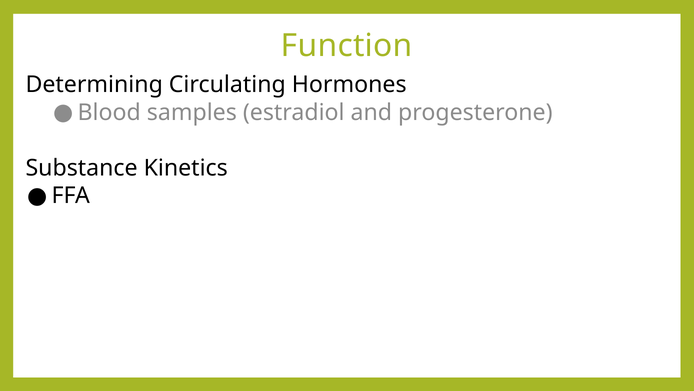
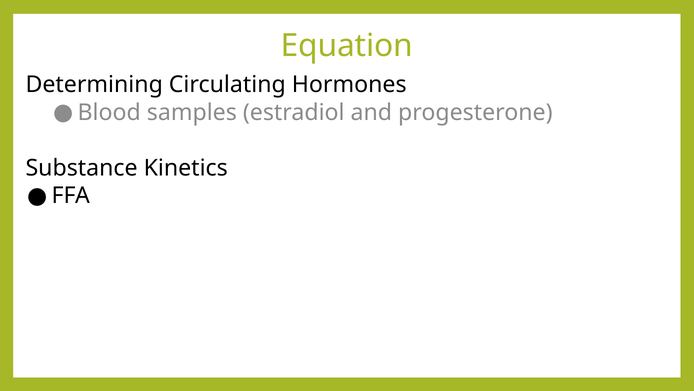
Function: Function -> Equation
